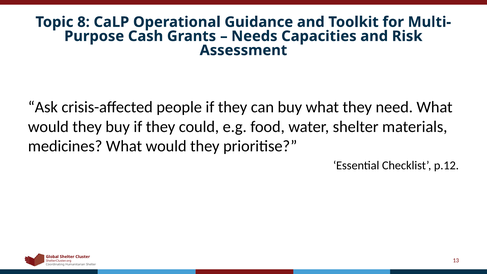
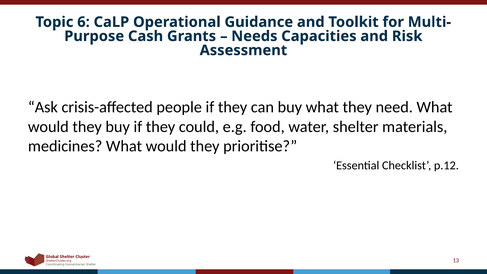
8: 8 -> 6
